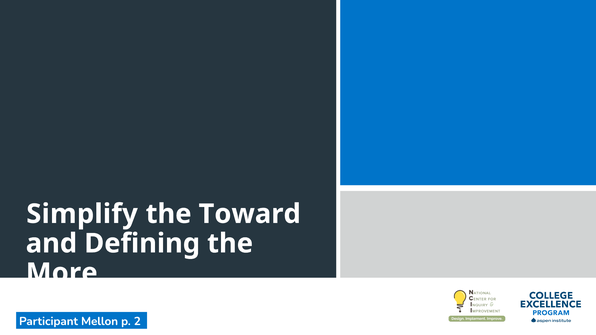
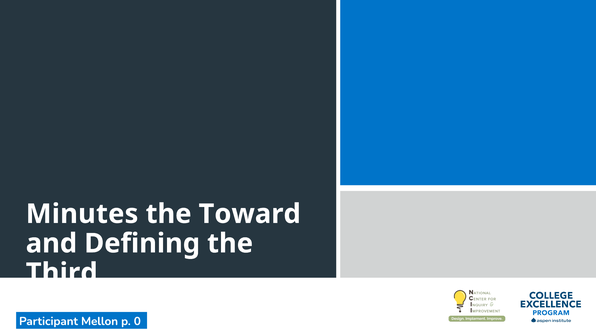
Simplify: Simplify -> Minutes
More: More -> Third
2: 2 -> 0
